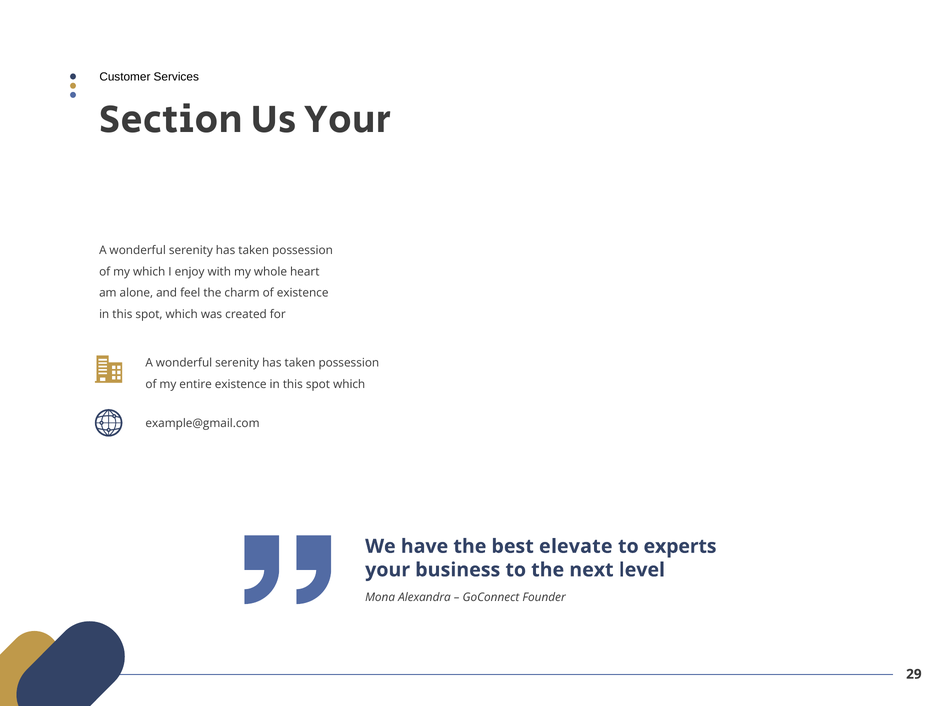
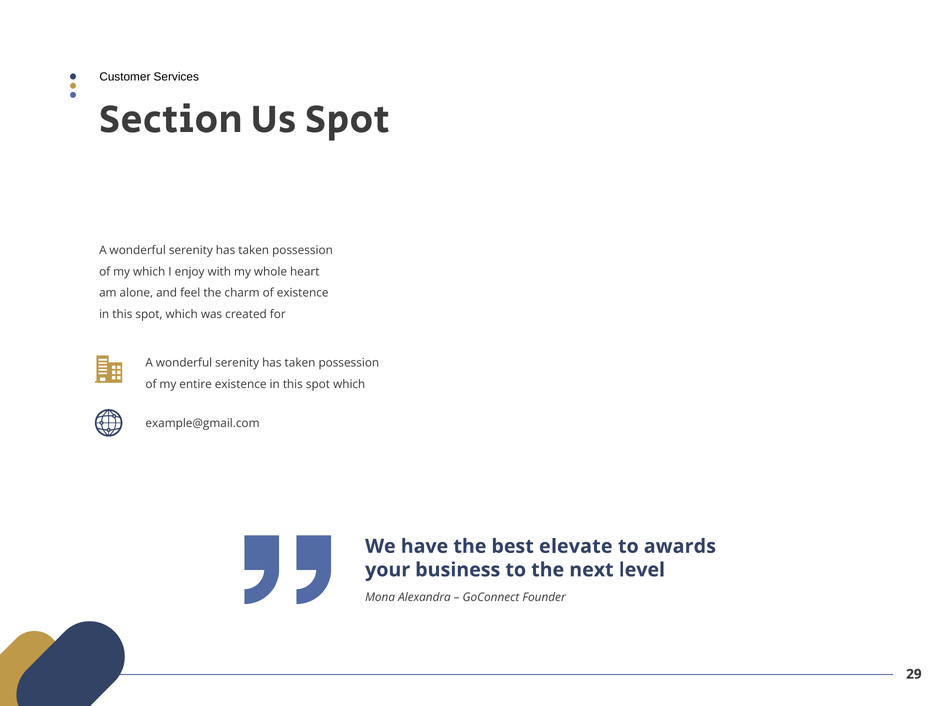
Us Your: Your -> Spot
experts: experts -> awards
